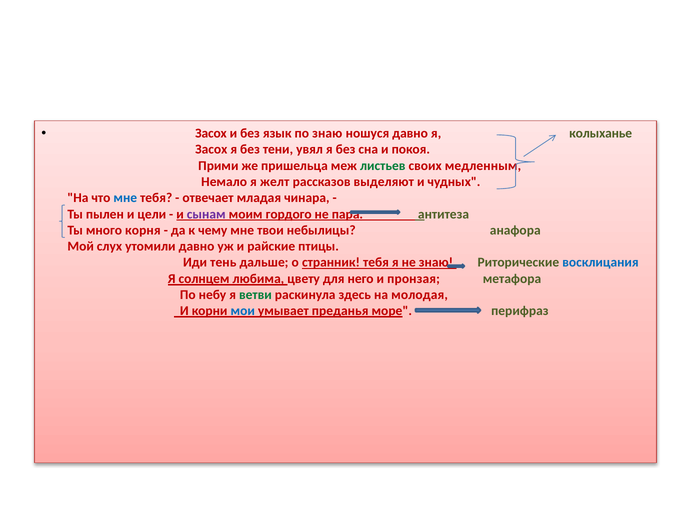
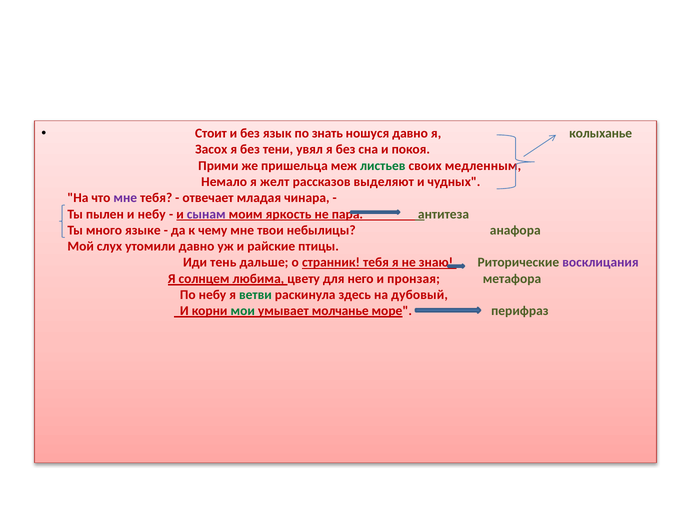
Засох at (211, 133): Засох -> Стоит
по знаю: знаю -> знать
мне at (125, 198) colour: blue -> purple
и цели: цели -> небу
гордого: гордого -> яркость
корня: корня -> языке
восклицания colour: blue -> purple
молодая: молодая -> дубовый
мои colour: blue -> green
преданья: преданья -> молчанье
